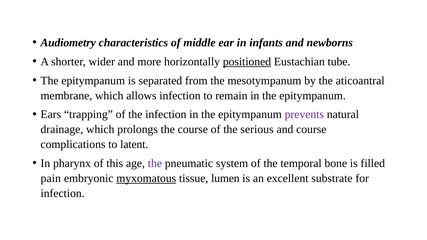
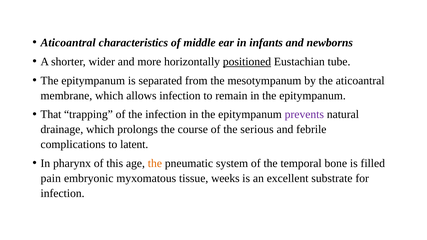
Audiometry at (68, 43): Audiometry -> Aticoantral
Ears: Ears -> That
and course: course -> febrile
the at (155, 164) colour: purple -> orange
myxomatous underline: present -> none
lumen: lumen -> weeks
